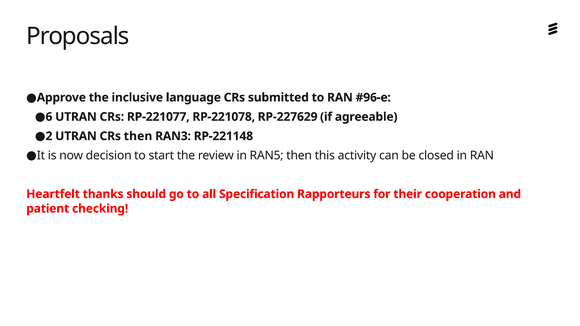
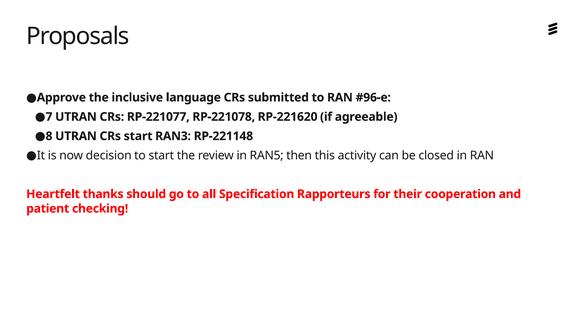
6: 6 -> 7
RP-227629: RP-227629 -> RP-221620
2: 2 -> 8
CRs then: then -> start
